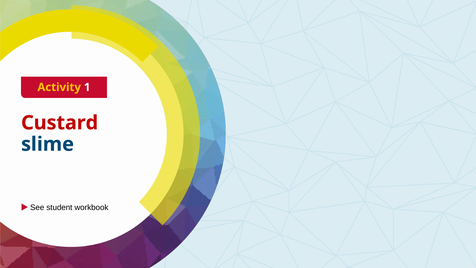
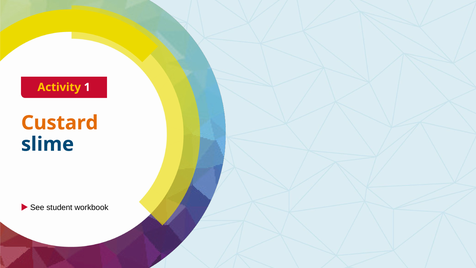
Custard colour: red -> orange
